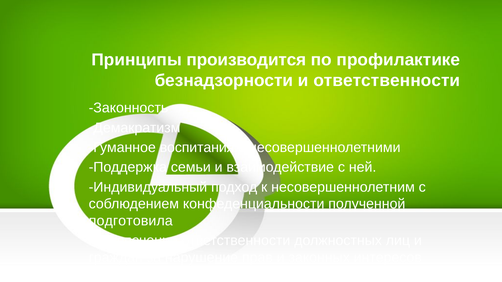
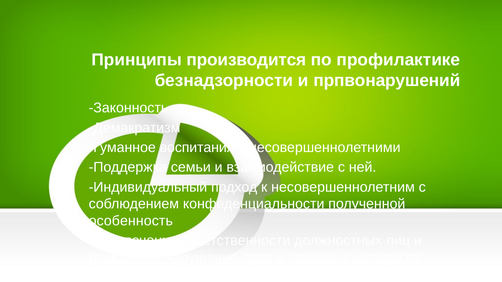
и ответственности: ответственности -> прпвонарушений
подготовила: подготовила -> особенность
